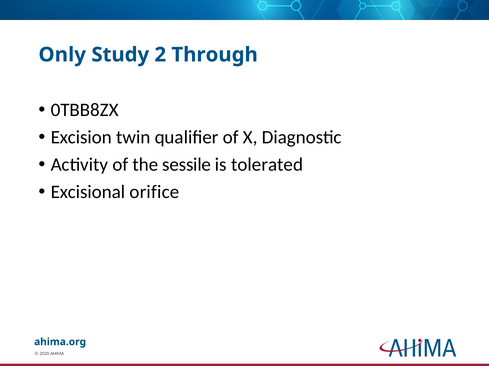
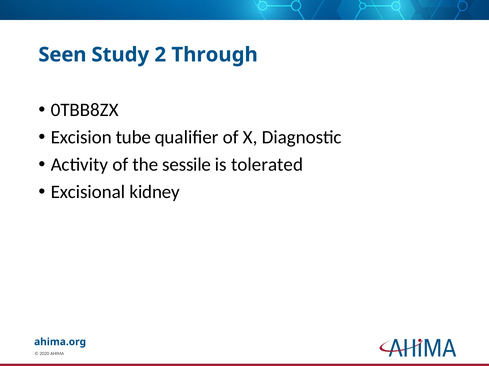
Only: Only -> Seen
twin: twin -> tube
orifice: orifice -> kidney
